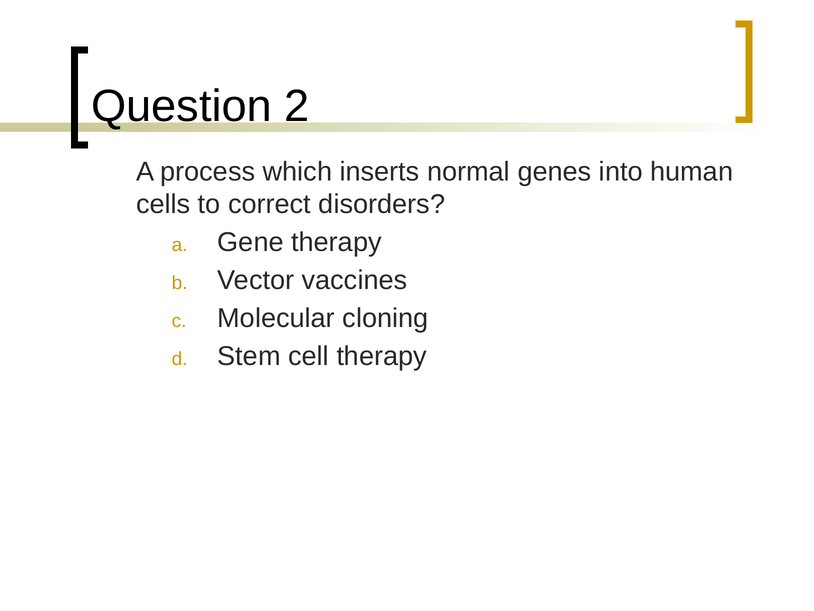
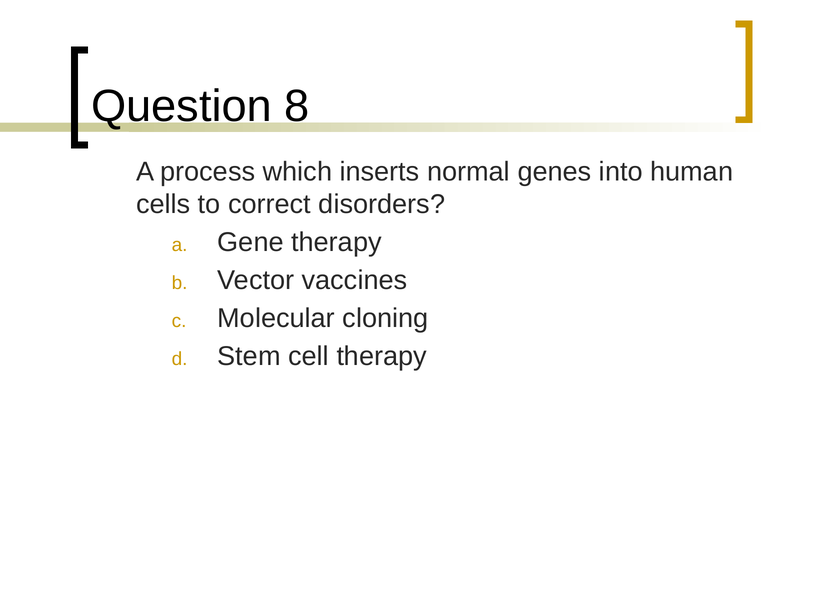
2: 2 -> 8
